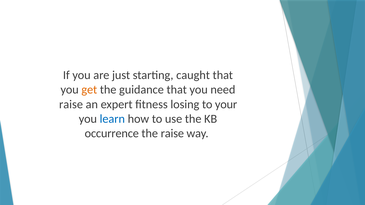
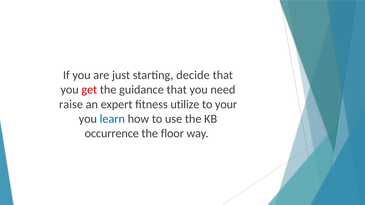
caught: caught -> decide
get colour: orange -> red
losing: losing -> utilize
the raise: raise -> floor
